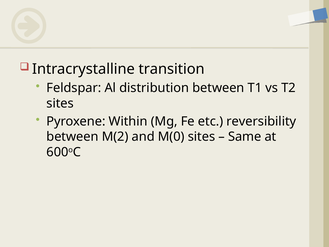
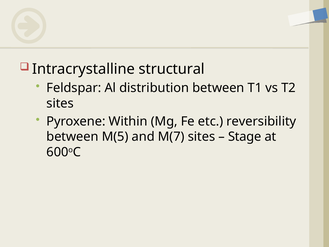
transition: transition -> structural
M(2: M(2 -> M(5
M(0: M(0 -> M(7
Same: Same -> Stage
